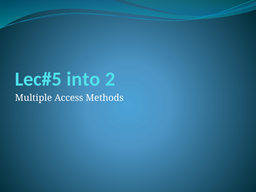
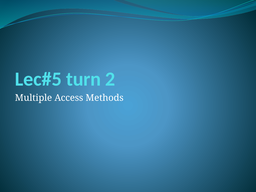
into: into -> turn
